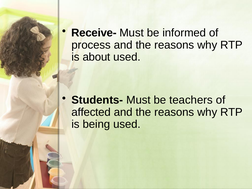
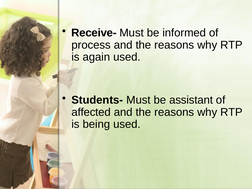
about: about -> again
teachers: teachers -> assistant
